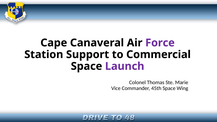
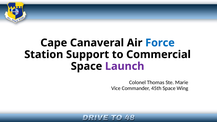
Force colour: purple -> blue
